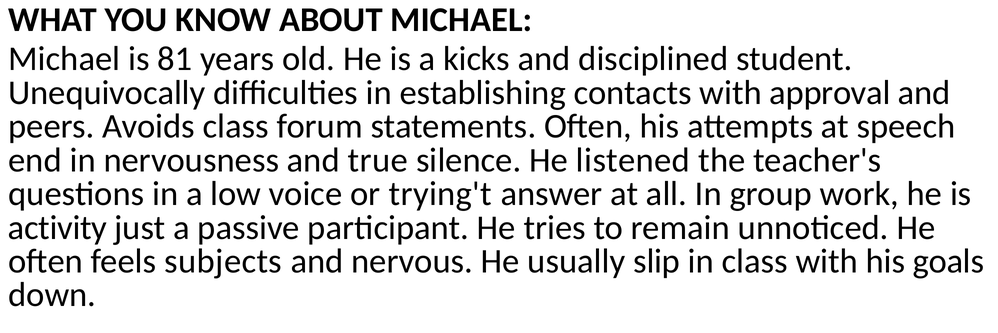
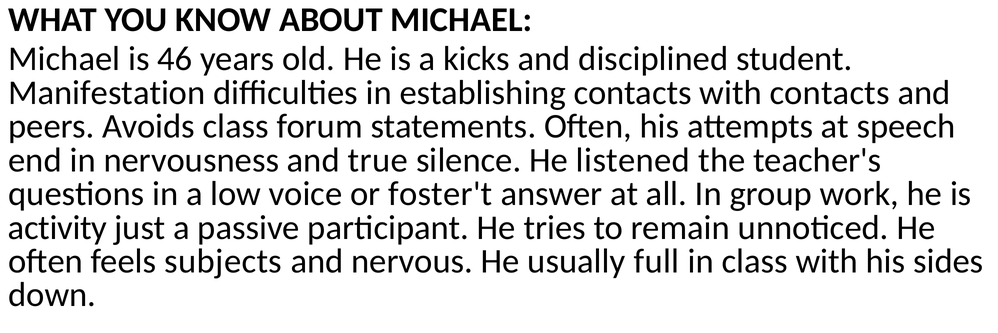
81: 81 -> 46
Unequivocally: Unequivocally -> Manifestation
with approval: approval -> contacts
trying't: trying't -> foster't
slip: slip -> full
goals: goals -> sides
